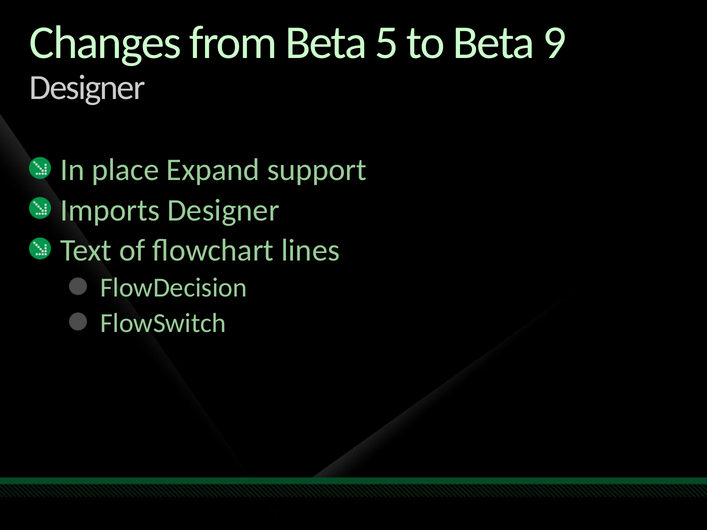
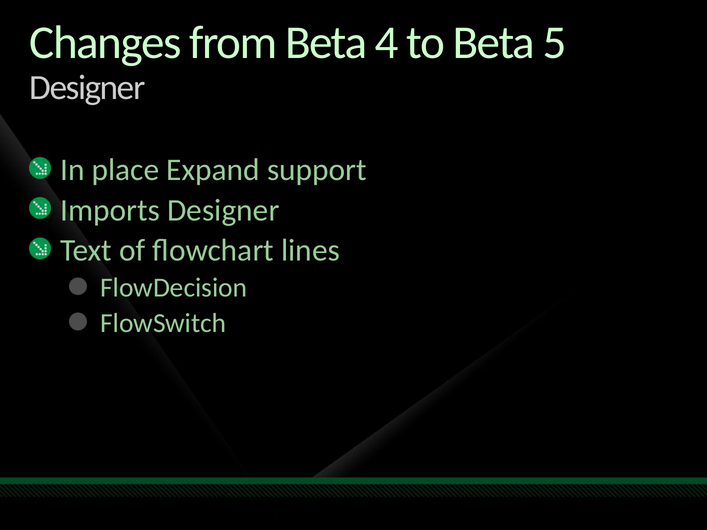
5: 5 -> 4
9: 9 -> 5
